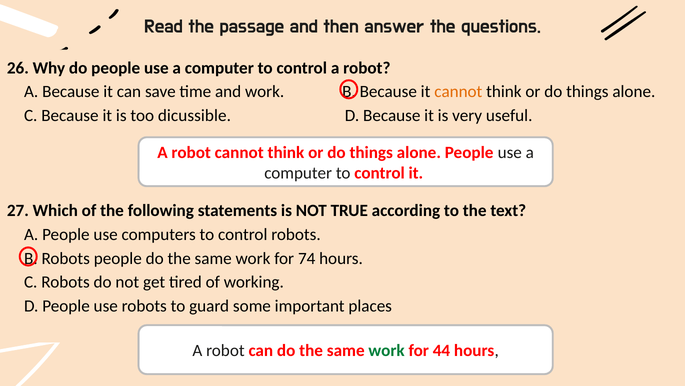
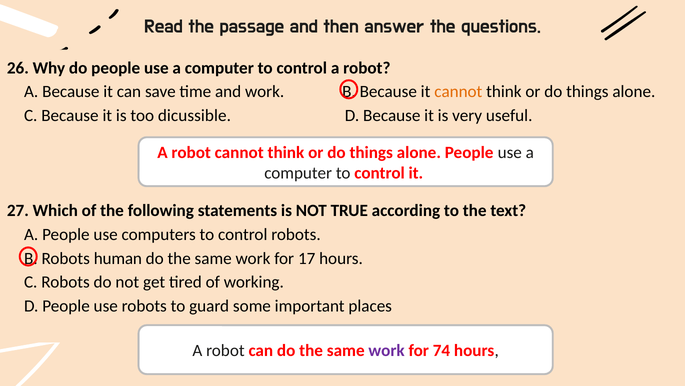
Robots people: people -> human
74: 74 -> 17
work at (387, 350) colour: green -> purple
44: 44 -> 74
